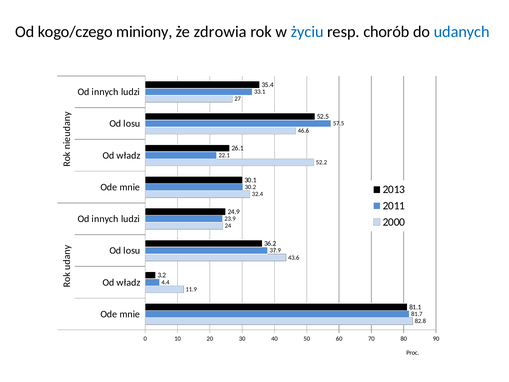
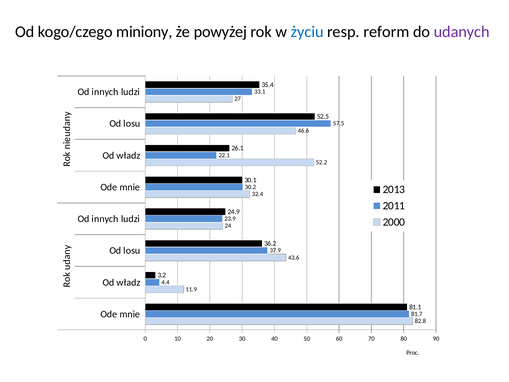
zdrowia: zdrowia -> powyżej
chorób: chorób -> reform
udanych colour: blue -> purple
